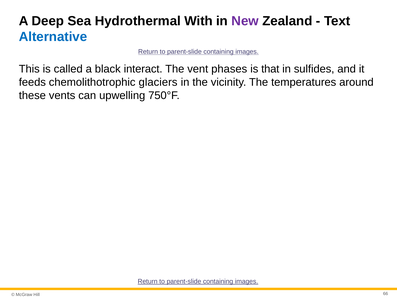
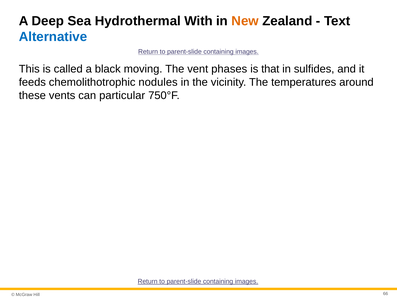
New colour: purple -> orange
interact: interact -> moving
glaciers: glaciers -> nodules
upwelling: upwelling -> particular
